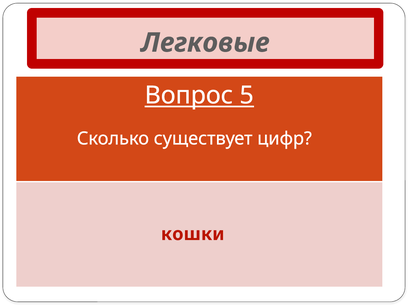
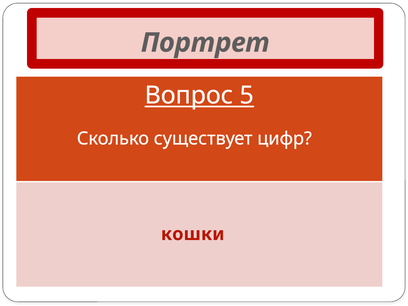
Легковые: Легковые -> Портрет
